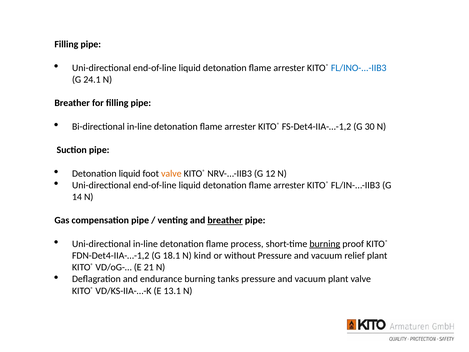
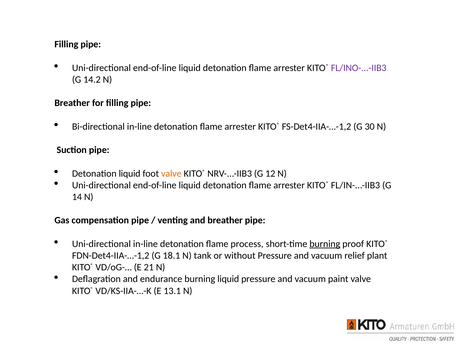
FL/INO-...-IIB3 colour: blue -> purple
24.1: 24.1 -> 14.2
breather at (225, 220) underline: present -> none
kind: kind -> tank
burning tanks: tanks -> liquid
vacuum plant: plant -> paint
